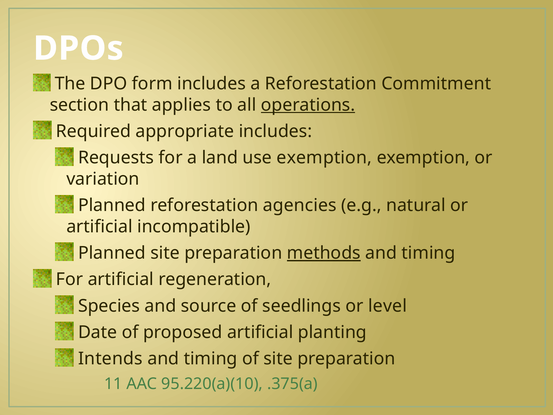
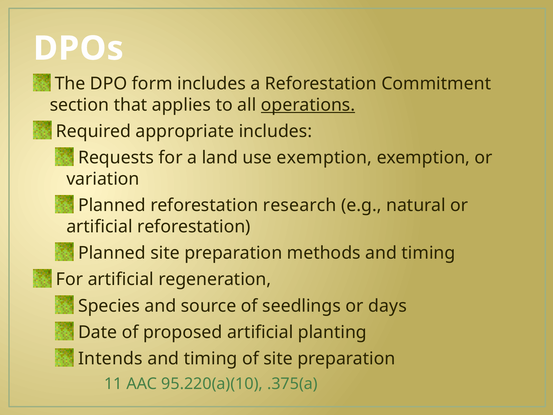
agencies: agencies -> research
artificial incompatible: incompatible -> reforestation
methods underline: present -> none
level: level -> days
